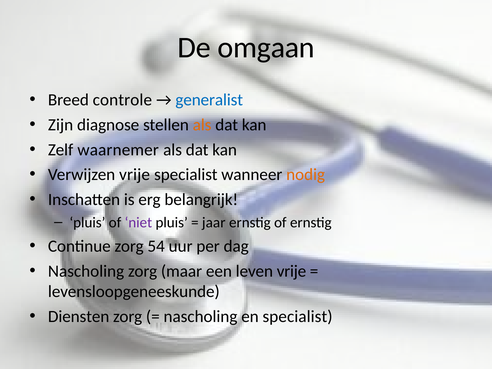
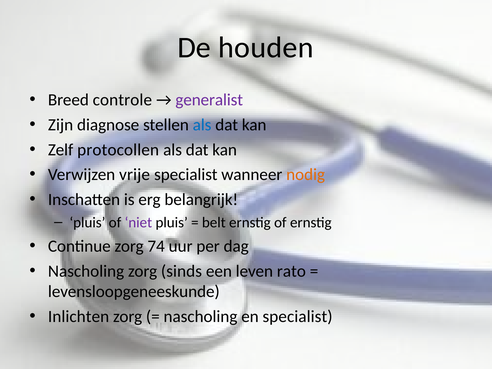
omgaan: omgaan -> houden
generalist colour: blue -> purple
als at (202, 125) colour: orange -> blue
waarnemer: waarnemer -> protocollen
jaar: jaar -> belt
54: 54 -> 74
maar: maar -> sinds
leven vrije: vrije -> rato
Diensten: Diensten -> Inlichten
